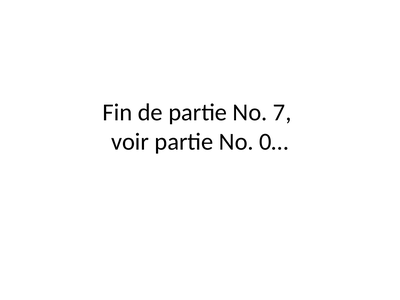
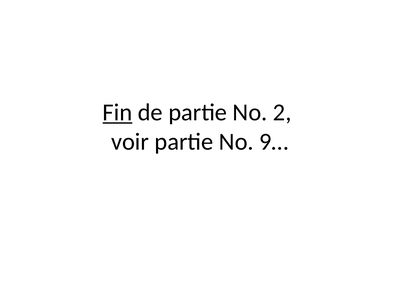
Fin underline: none -> present
7: 7 -> 2
0…: 0… -> 9…
